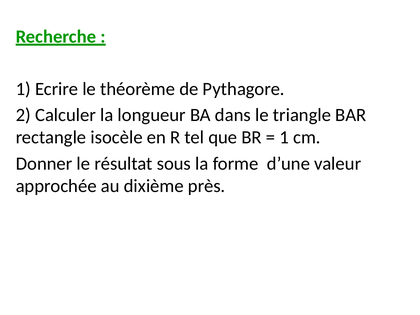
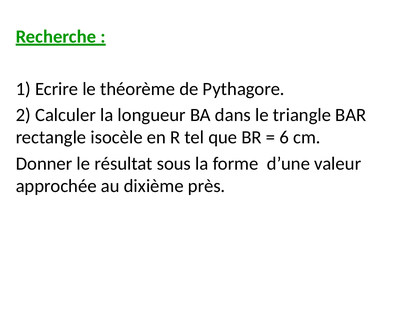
1 at (284, 137): 1 -> 6
